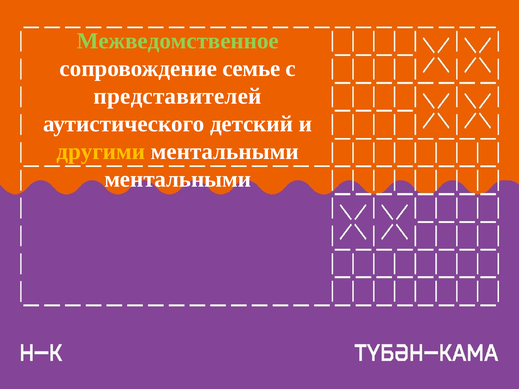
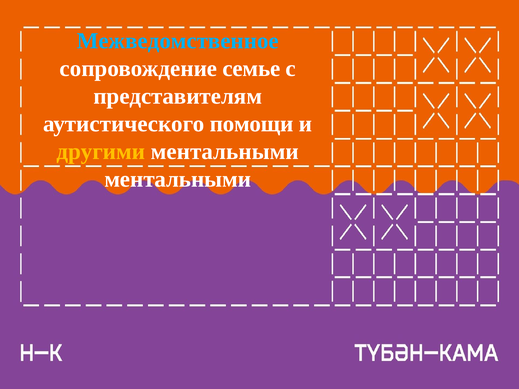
Межведомственное colour: light green -> light blue
представителей: представителей -> представителям
детский: детский -> помощи
